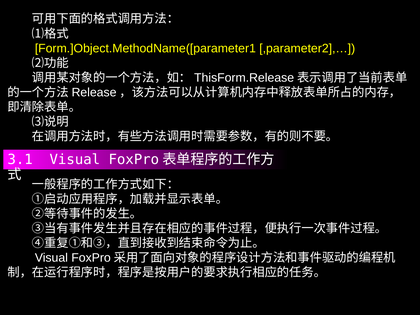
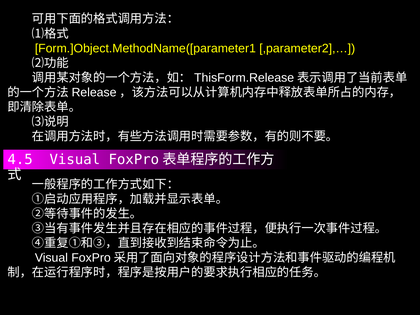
3.1: 3.1 -> 4.5
